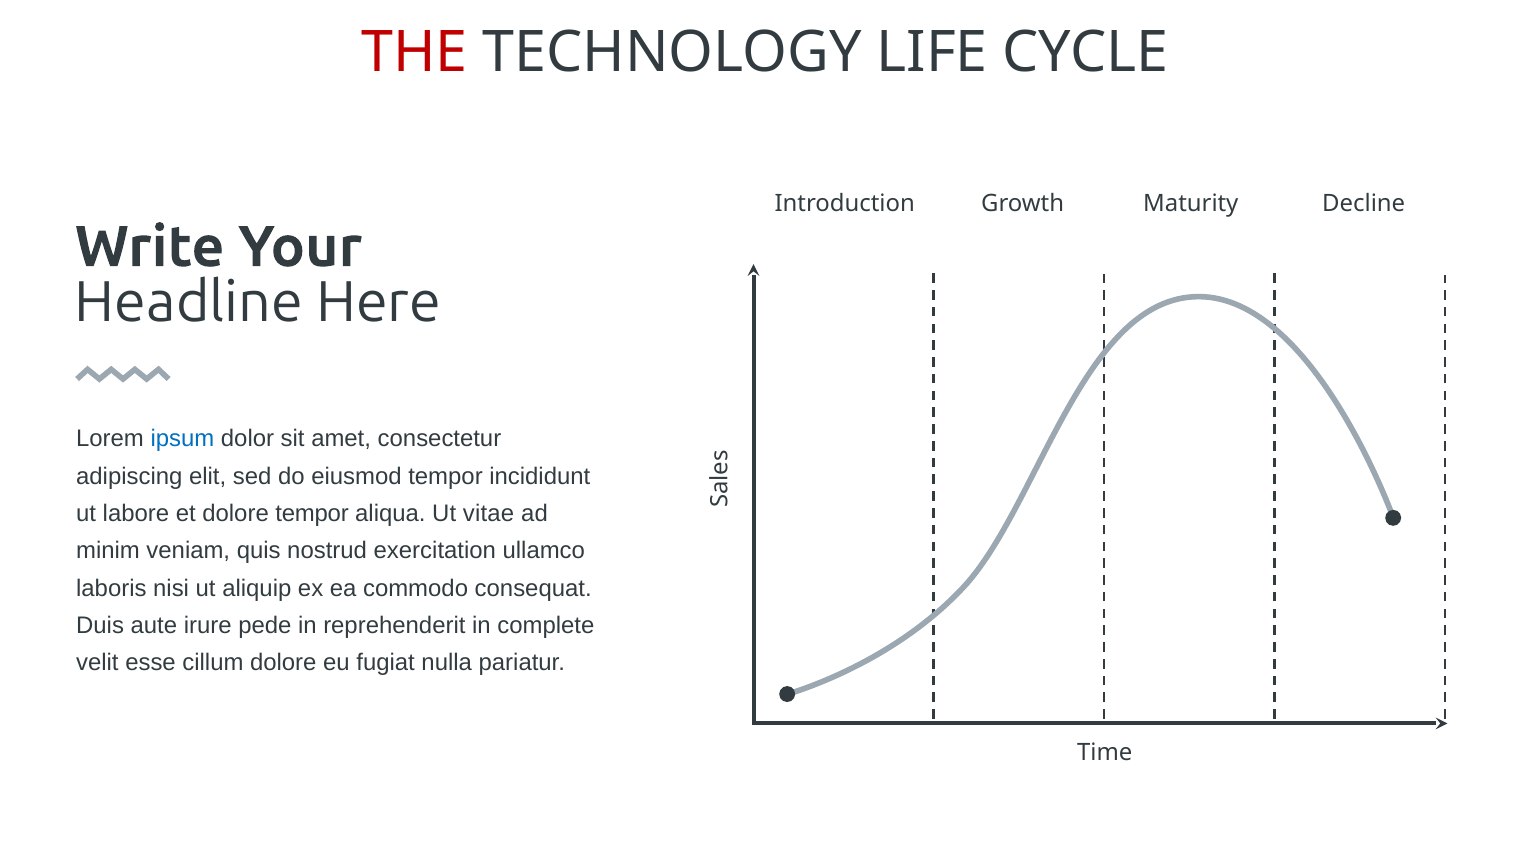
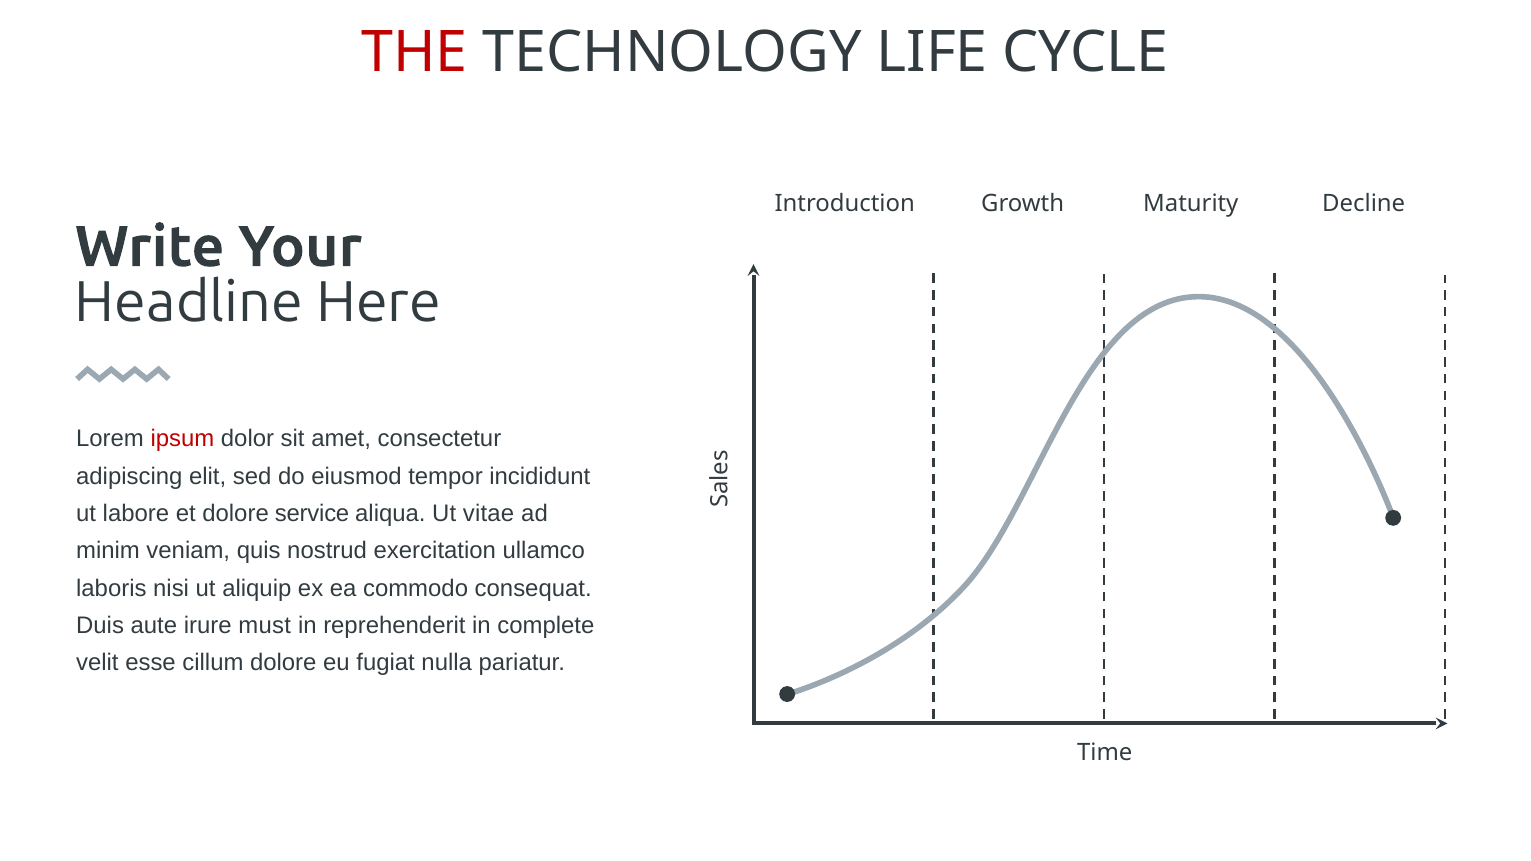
ipsum colour: blue -> red
dolore tempor: tempor -> service
pede: pede -> must
